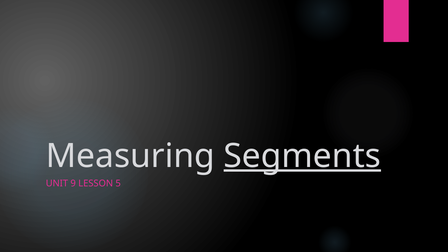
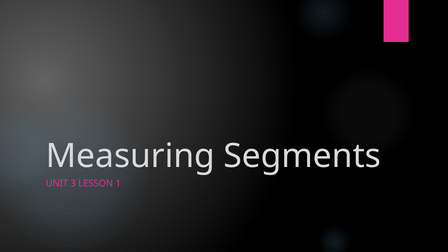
Segments underline: present -> none
9: 9 -> 3
5: 5 -> 1
